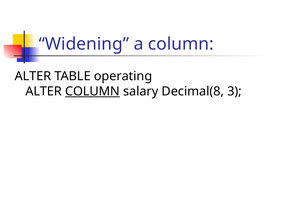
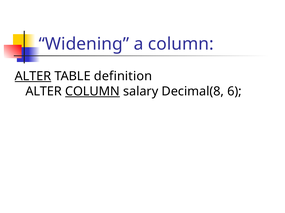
ALTER at (33, 76) underline: none -> present
operating: operating -> definition
3: 3 -> 6
